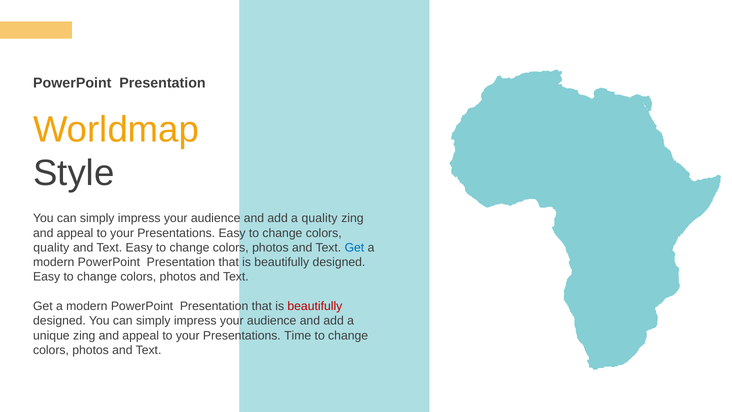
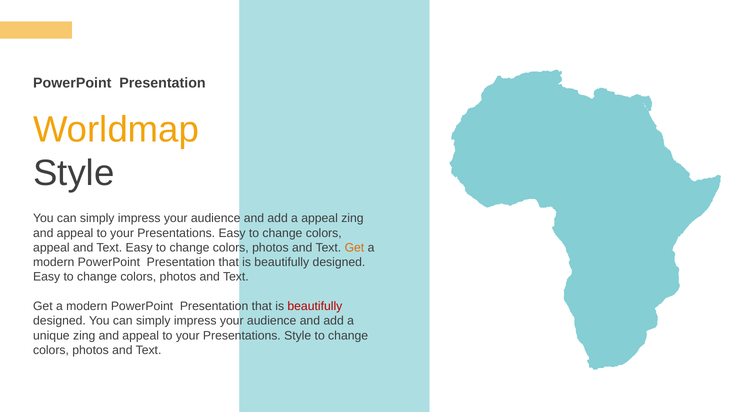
a quality: quality -> appeal
quality at (51, 248): quality -> appeal
Get at (354, 248) colour: blue -> orange
Presentations Time: Time -> Style
